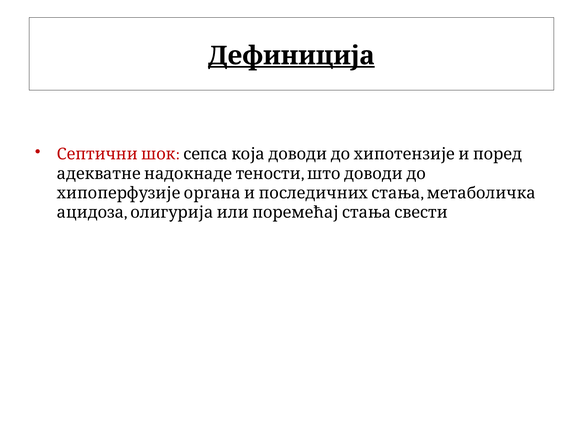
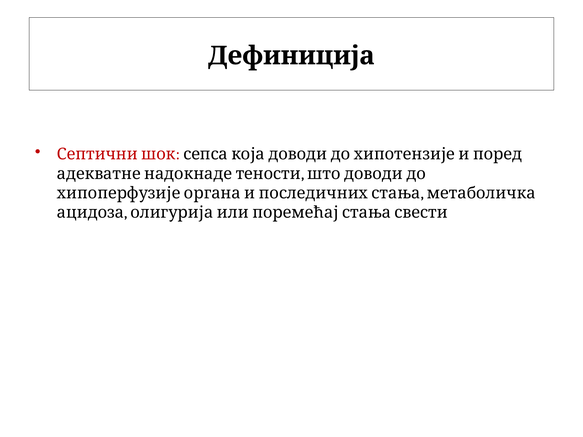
Дефиниција underline: present -> none
